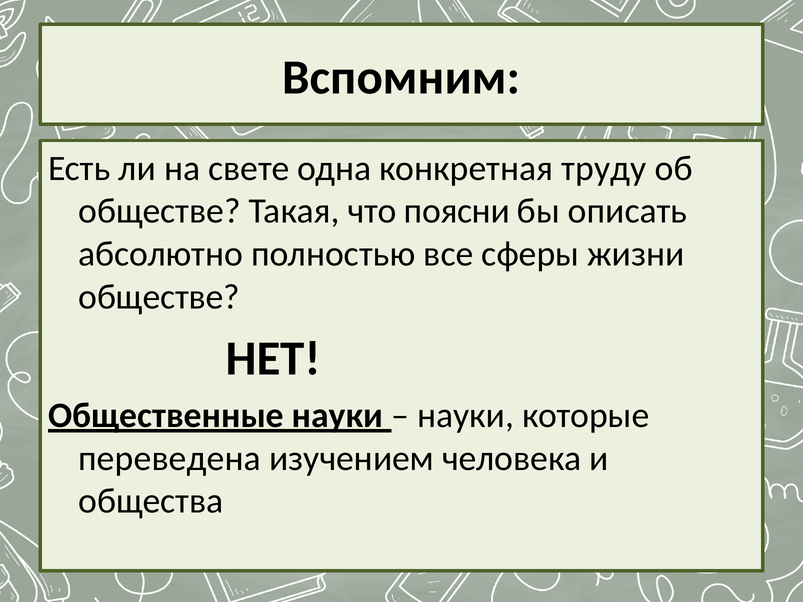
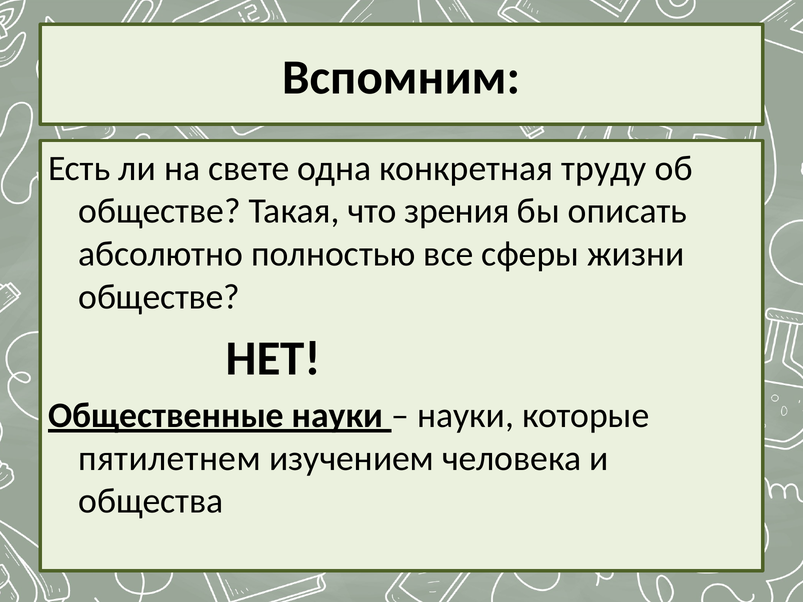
поясни: поясни -> зрения
переведена: переведена -> пятилетнем
